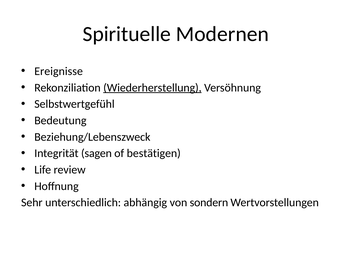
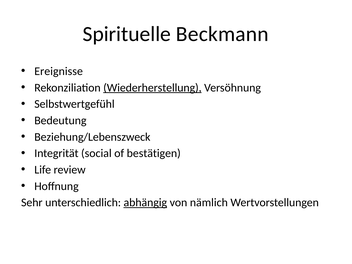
Modernen: Modernen -> Beckmann
sagen: sagen -> social
abhängig underline: none -> present
sondern: sondern -> nämlich
